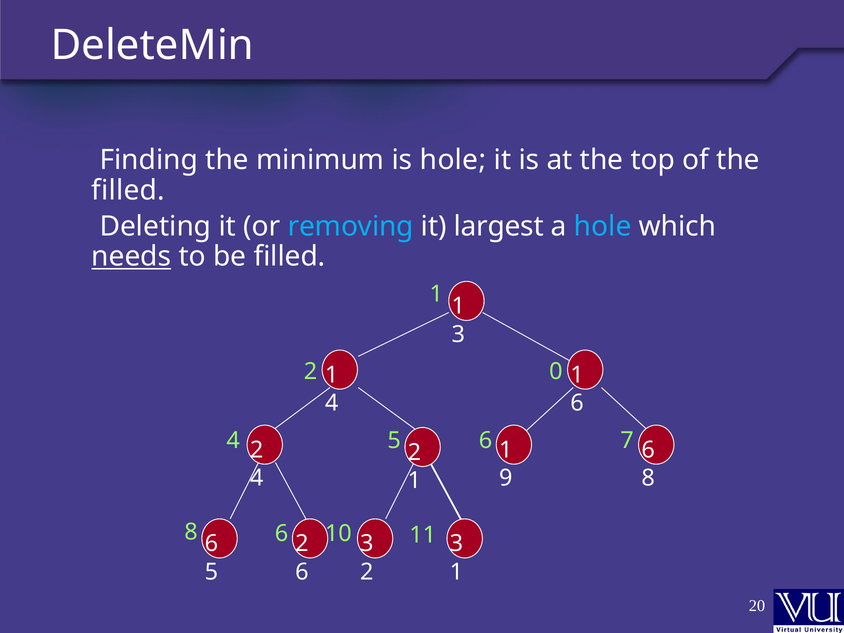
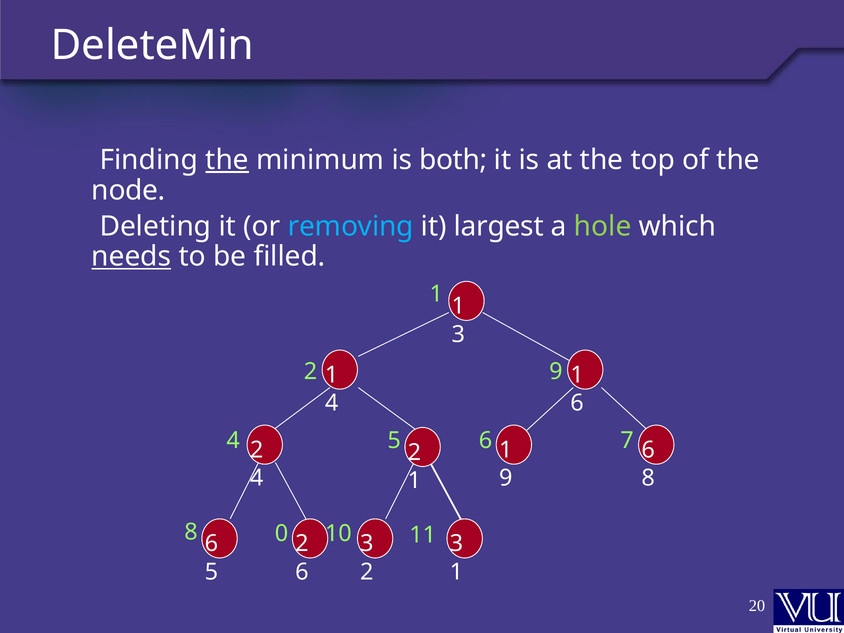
the at (227, 160) underline: none -> present
is hole: hole -> both
filled at (128, 190): filled -> node
hole at (603, 226) colour: light blue -> light green
2 0: 0 -> 9
8 6: 6 -> 0
